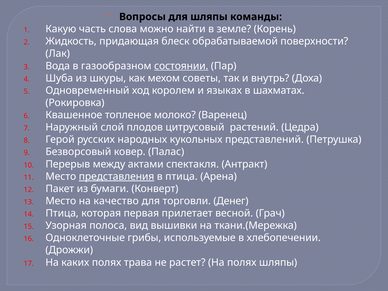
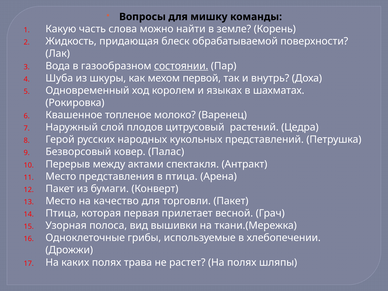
для шляпы: шляпы -> мишку
советы: советы -> первой
представления underline: present -> none
торговли Денег: Денег -> Пакет
